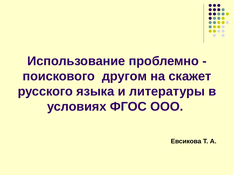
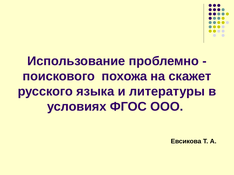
другом: другом -> похожа
